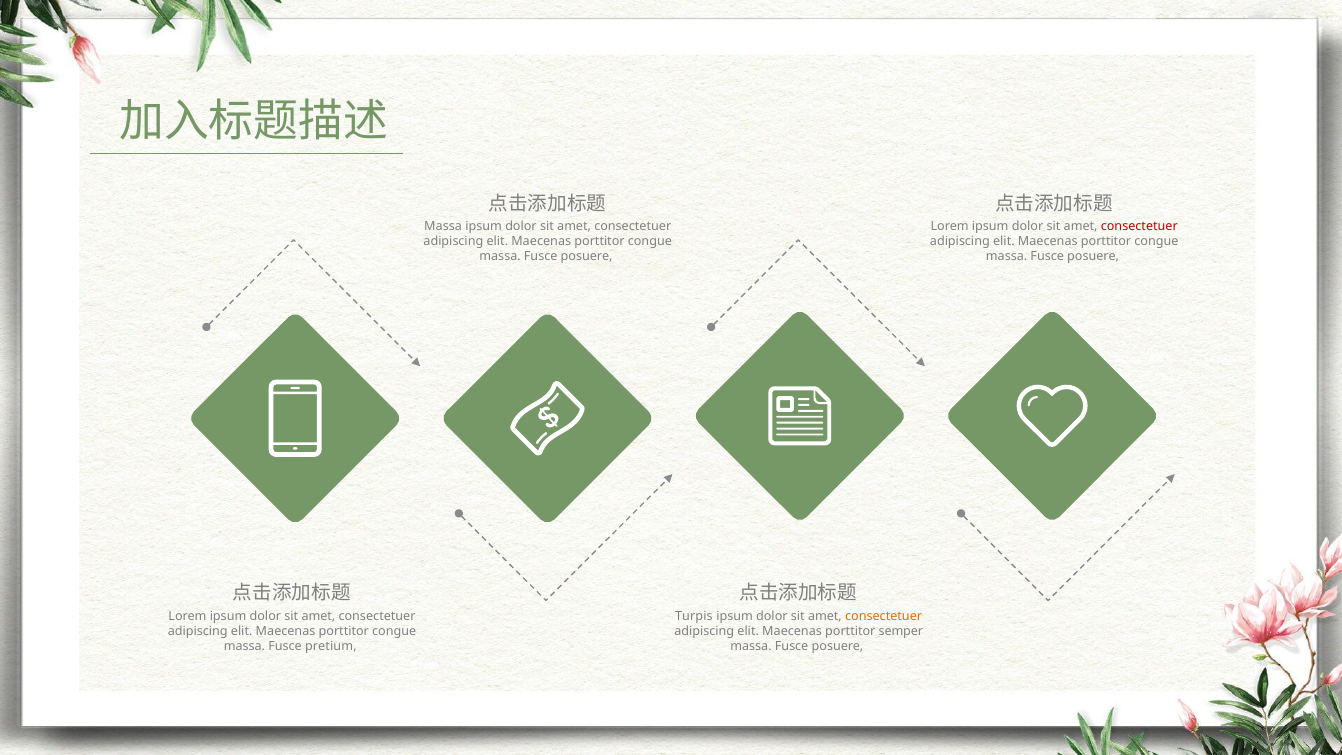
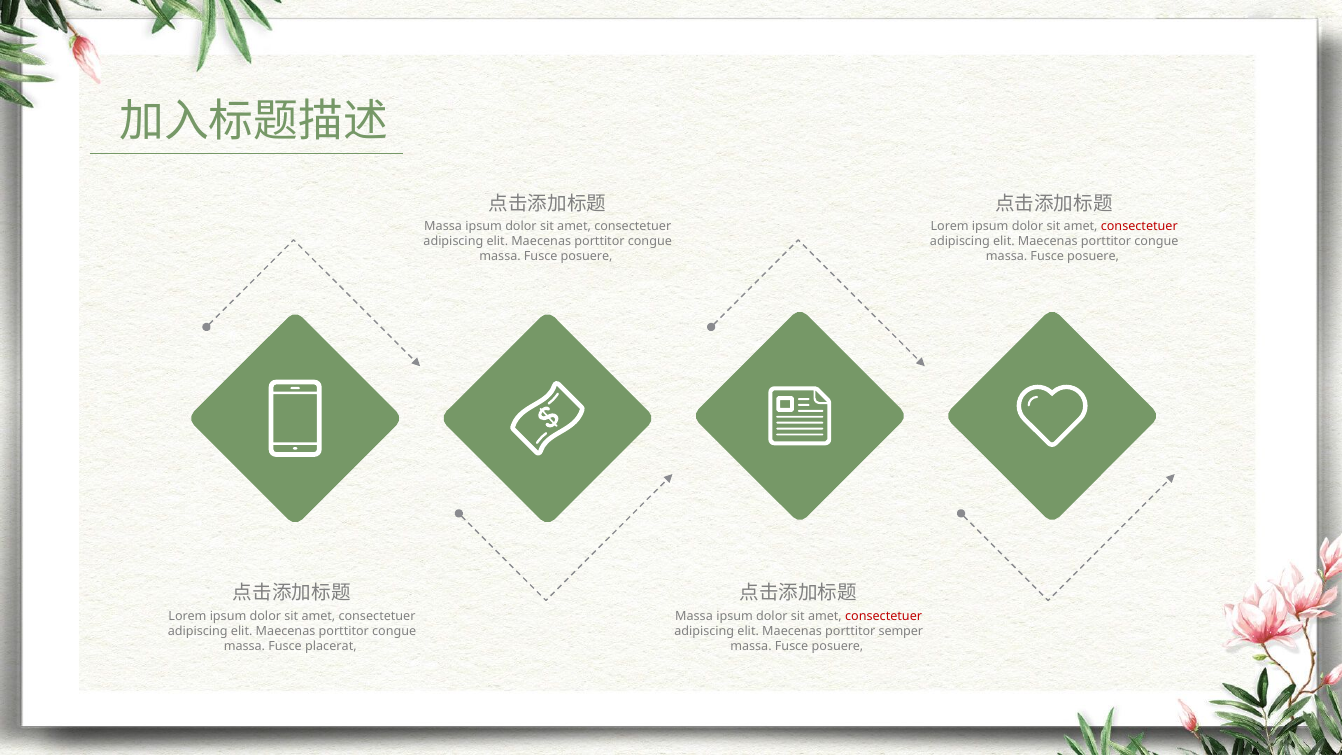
Turpis at (694, 616): Turpis -> Massa
consectetuer at (884, 616) colour: orange -> red
pretium: pretium -> placerat
